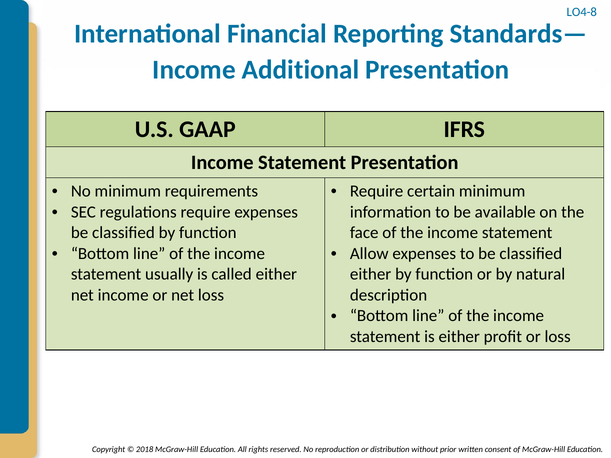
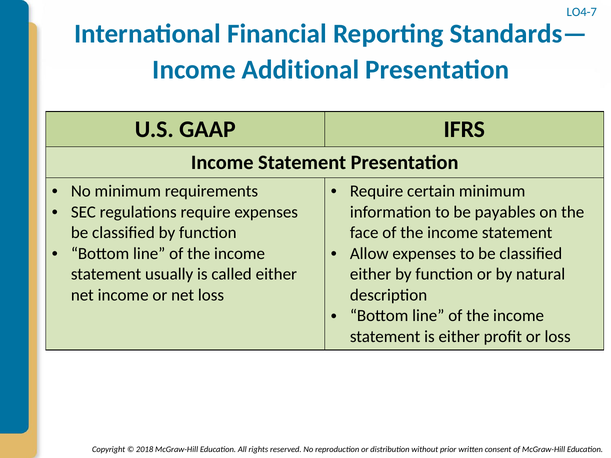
LO4-8: LO4-8 -> LO4-7
available: available -> payables
